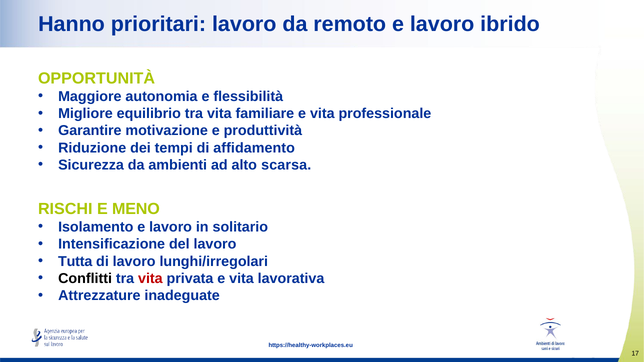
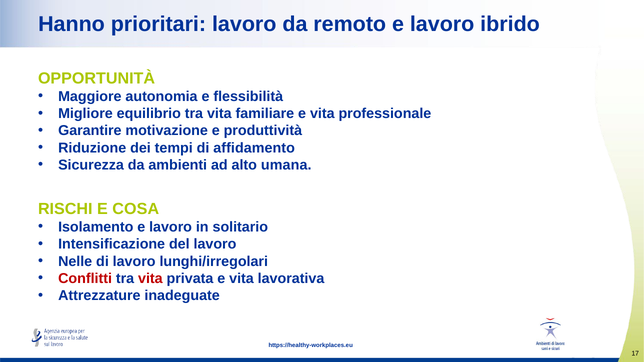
scarsa: scarsa -> umana
MENO: MENO -> COSA
Tutta: Tutta -> Nelle
Conflitti colour: black -> red
